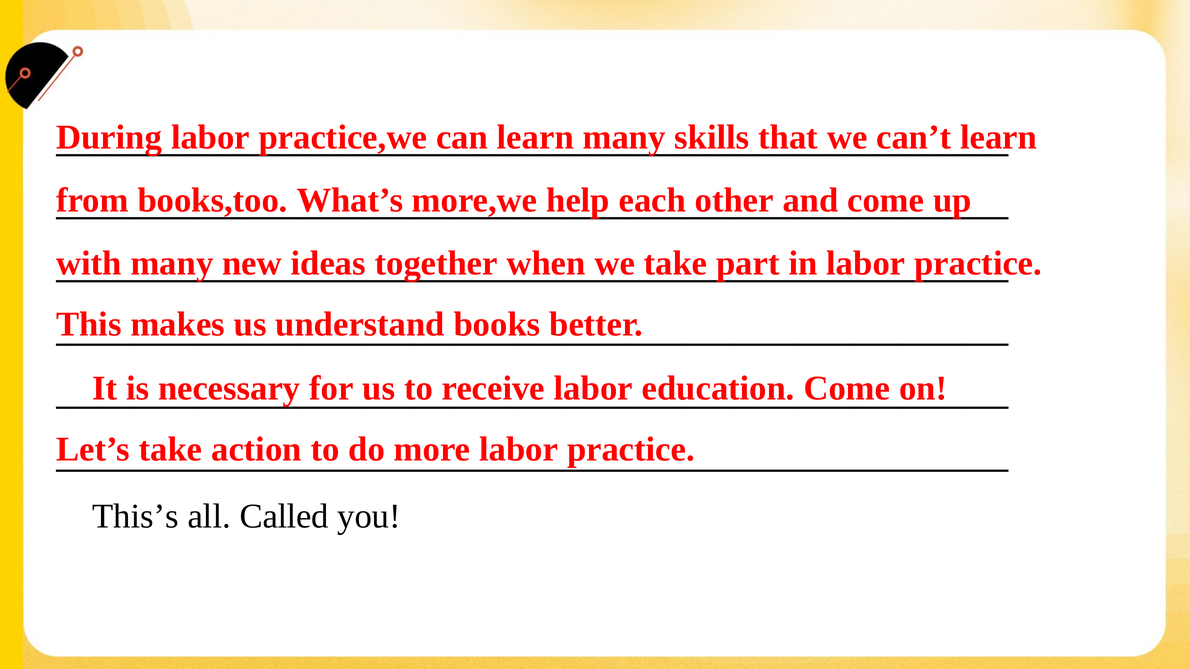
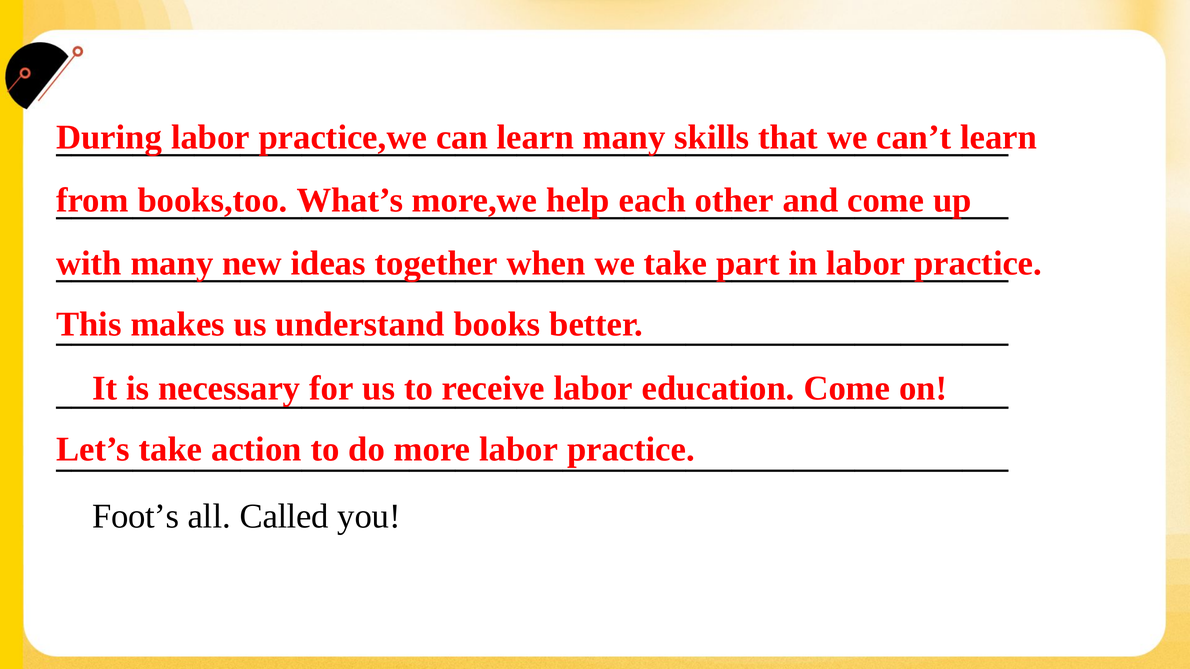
This’s: This’s -> Foot’s
